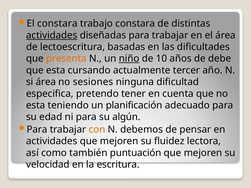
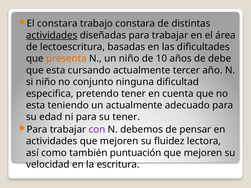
niño at (129, 59) underline: present -> none
si área: área -> niño
sesiones: sesiones -> conjunto
un planificación: planificación -> actualmente
su algún: algún -> tener
con colour: orange -> purple
